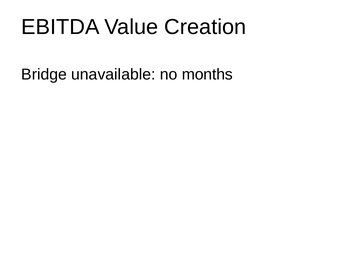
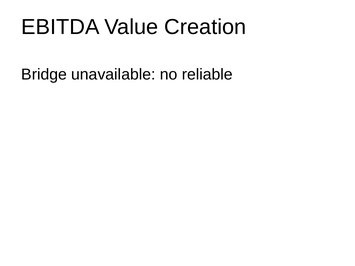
months: months -> reliable
